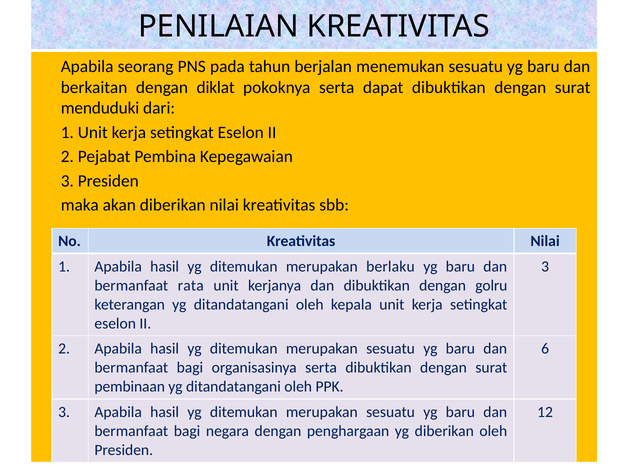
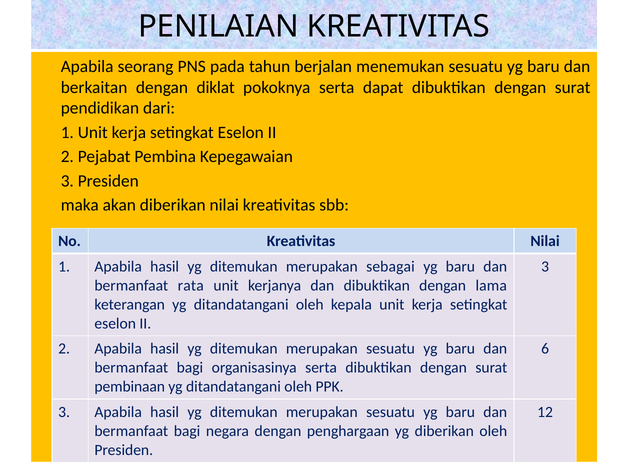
menduduki: menduduki -> pendidikan
berlaku: berlaku -> sebagai
golru: golru -> lama
